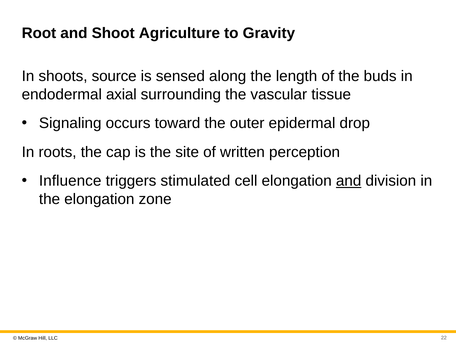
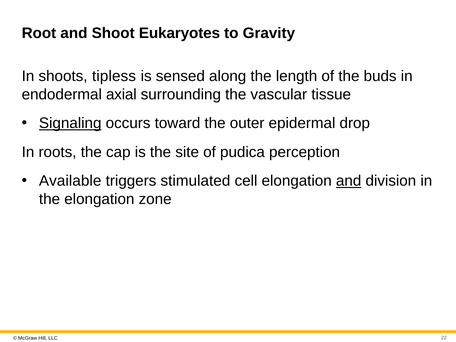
Agriculture: Agriculture -> Eukaryotes
source: source -> tipless
Signaling underline: none -> present
written: written -> pudica
Influence: Influence -> Available
